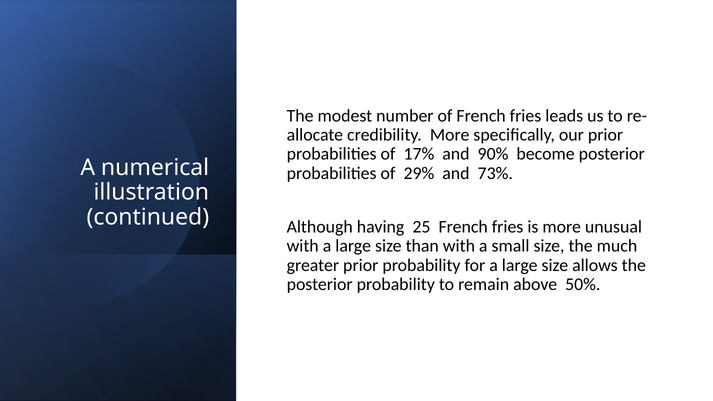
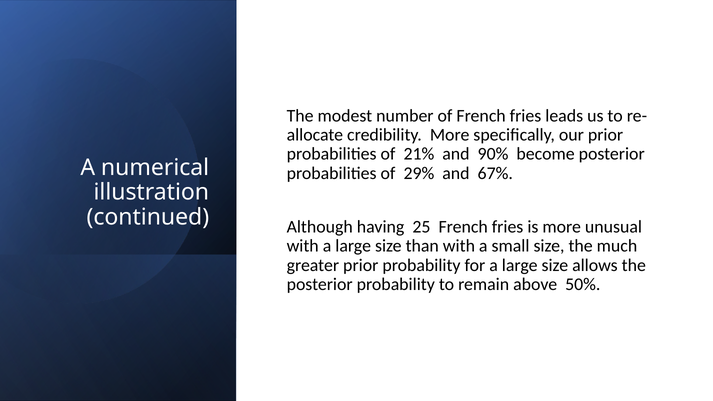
17%: 17% -> 21%
73%: 73% -> 67%
